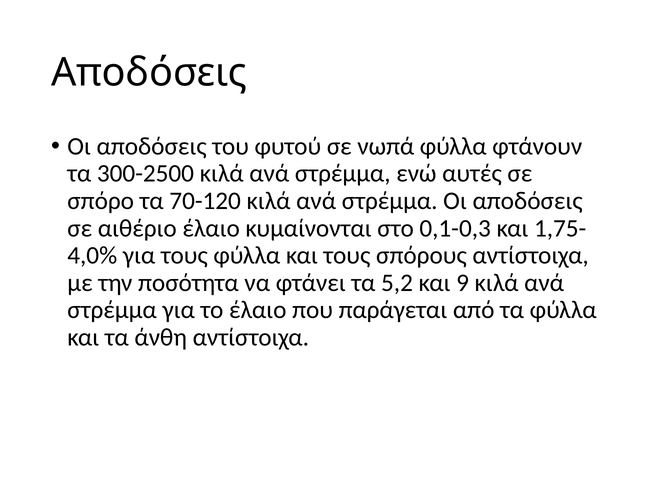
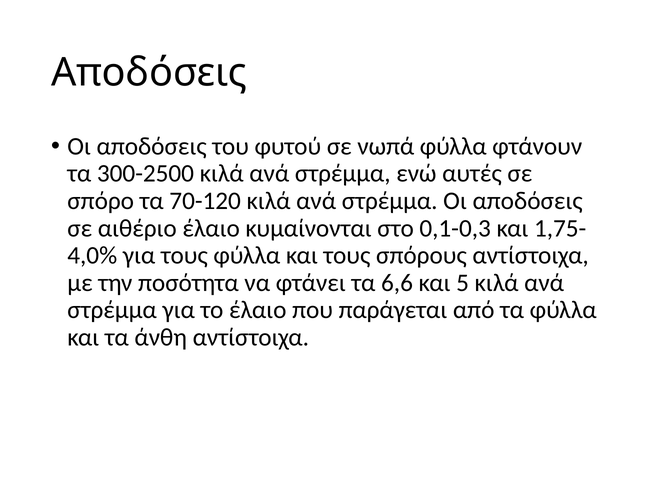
5,2: 5,2 -> 6,6
9: 9 -> 5
